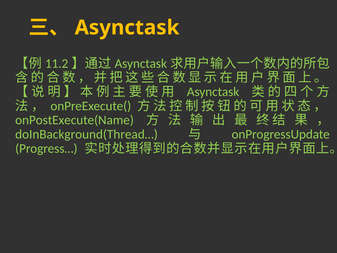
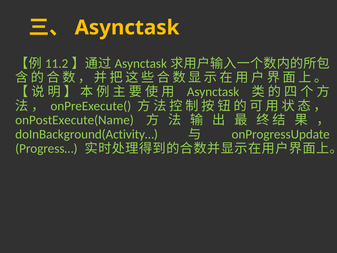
doInBackground(Thread…: doInBackground(Thread… -> doInBackground(Activity…
